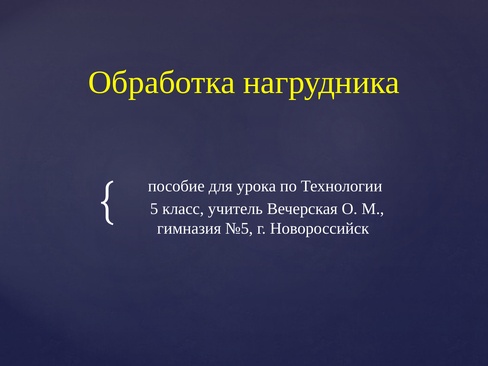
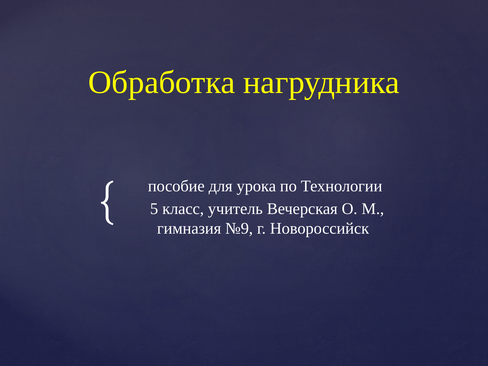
№5: №5 -> №9
